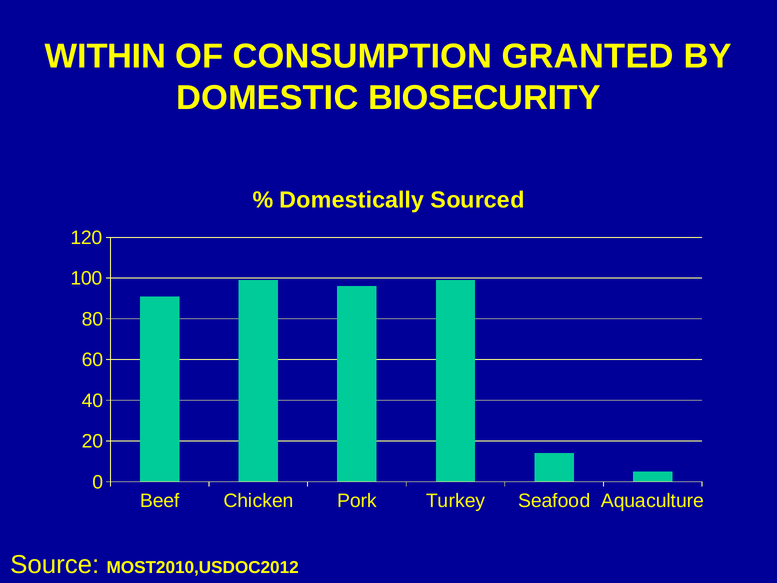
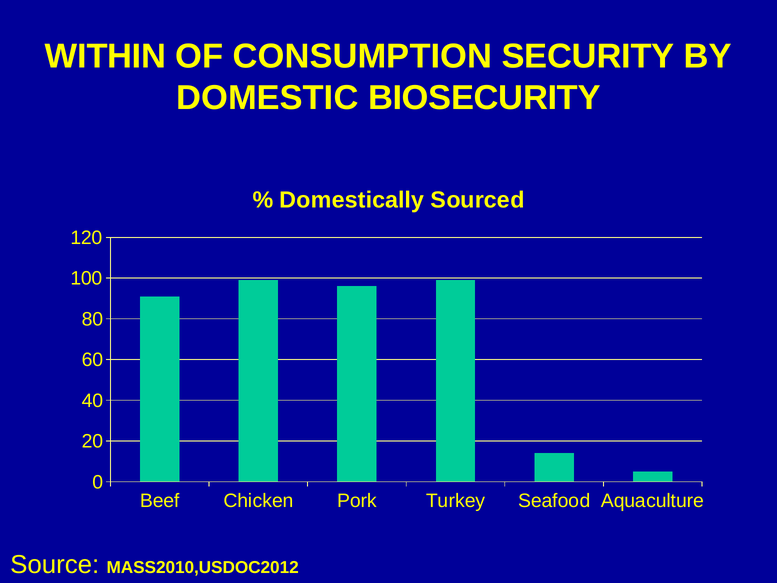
GRANTED: GRANTED -> SECURITY
MOST2010,USDOC2012: MOST2010,USDOC2012 -> MASS2010,USDOC2012
